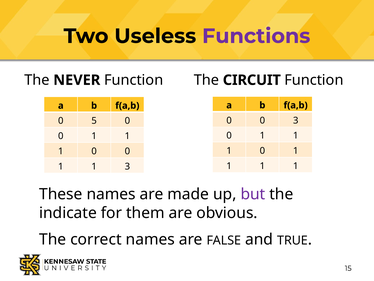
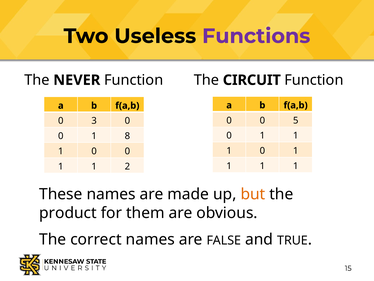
0 3: 3 -> 5
5: 5 -> 3
1 at (127, 136): 1 -> 8
1 3: 3 -> 2
but colour: purple -> orange
indicate: indicate -> product
